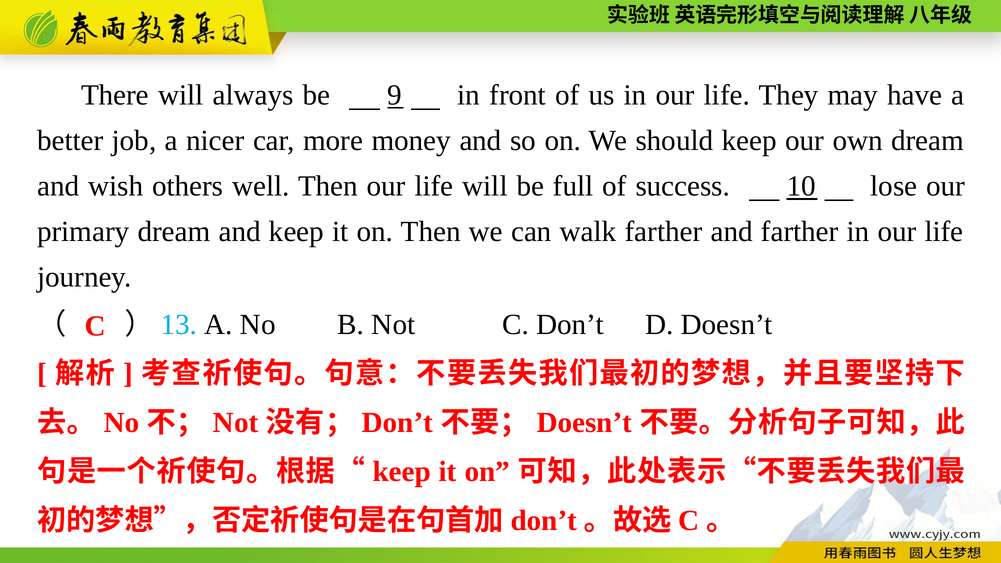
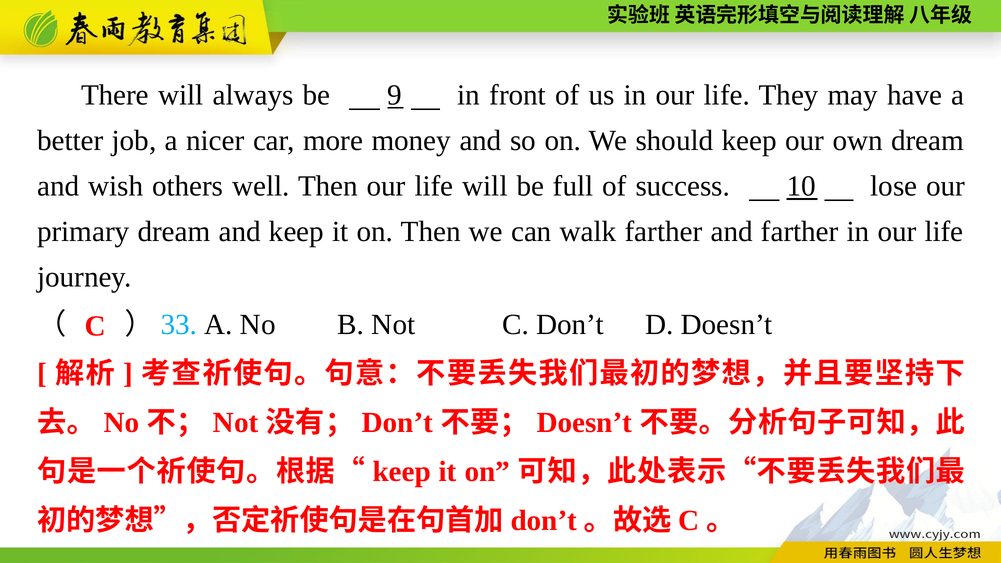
13: 13 -> 33
